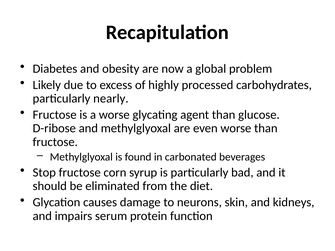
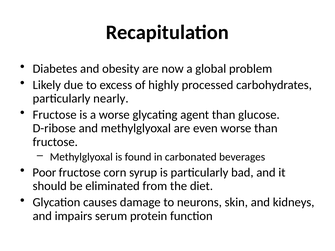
Stop: Stop -> Poor
